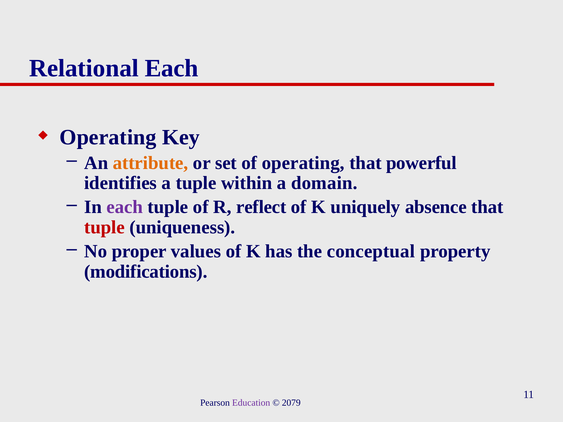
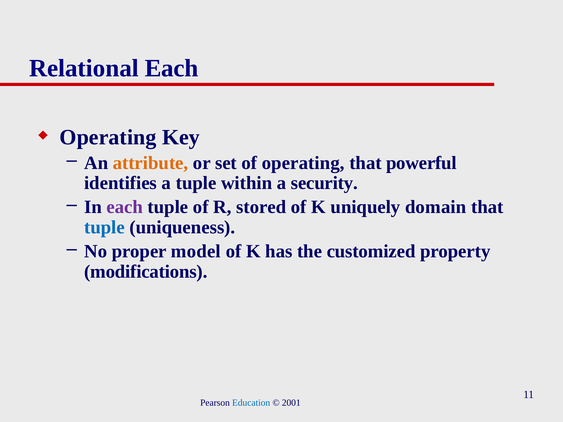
domain: domain -> security
reflect: reflect -> stored
absence: absence -> domain
tuple at (104, 227) colour: red -> blue
values: values -> model
conceptual: conceptual -> customized
Education colour: purple -> blue
2079: 2079 -> 2001
